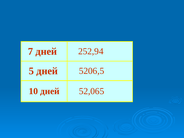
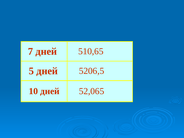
252,94: 252,94 -> 510,65
